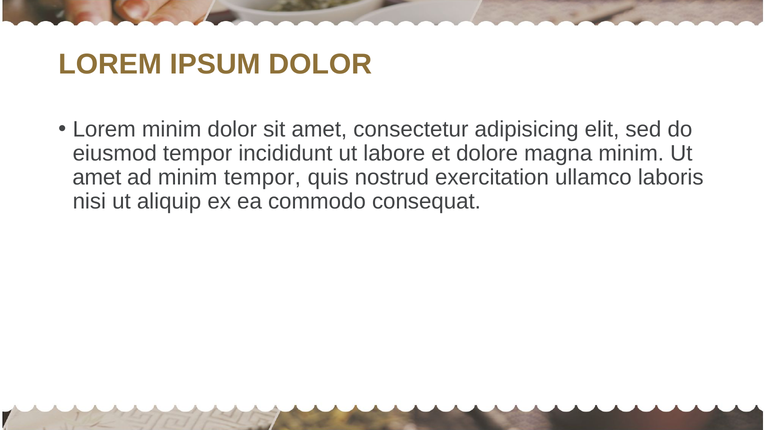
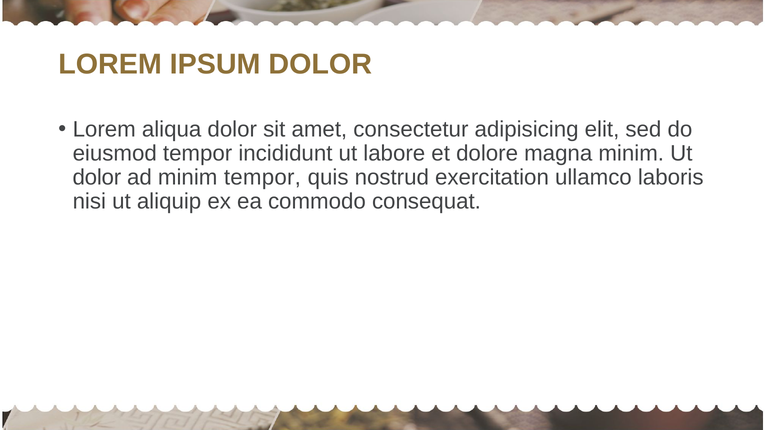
Lorem minim: minim -> aliqua
amet at (97, 177): amet -> dolor
